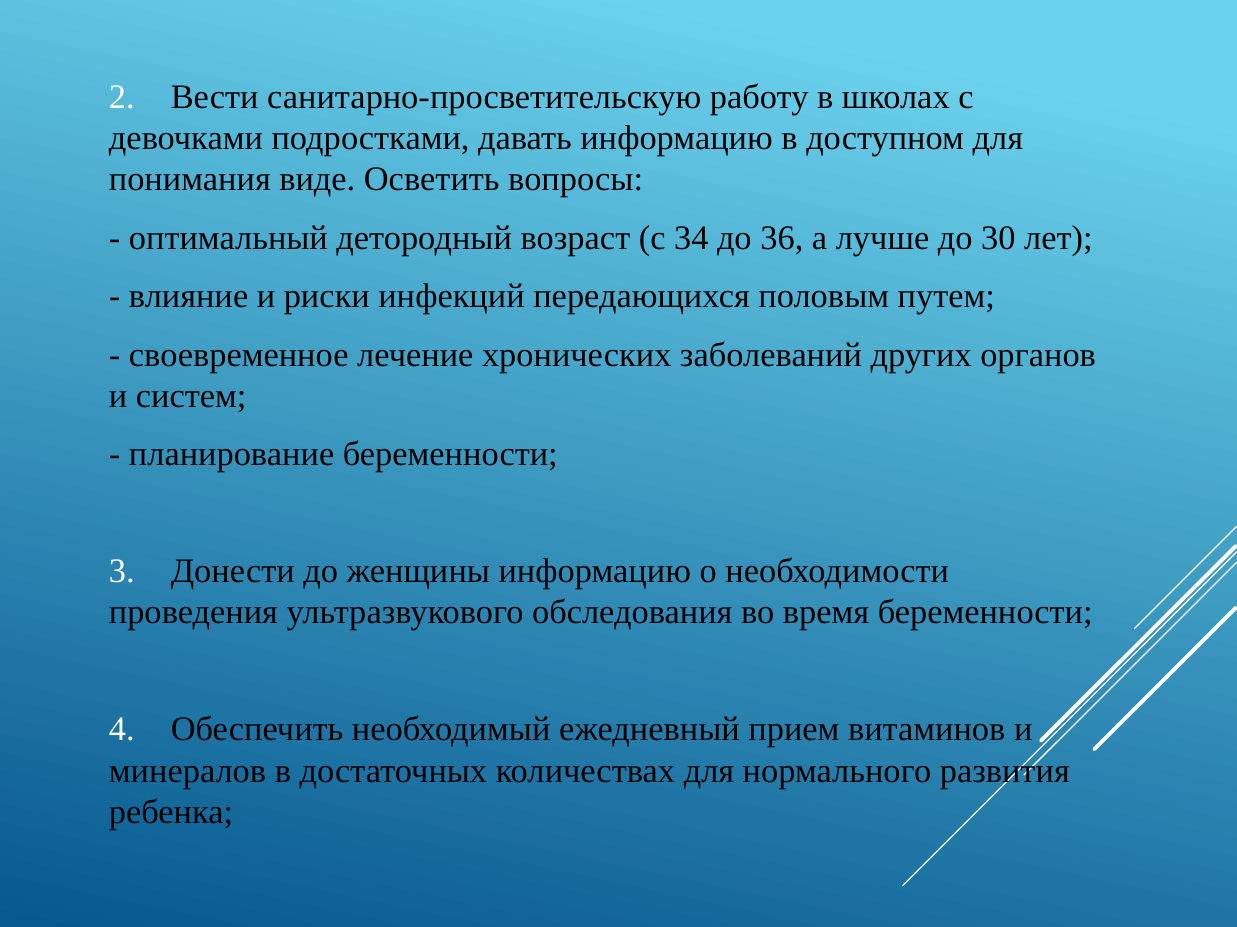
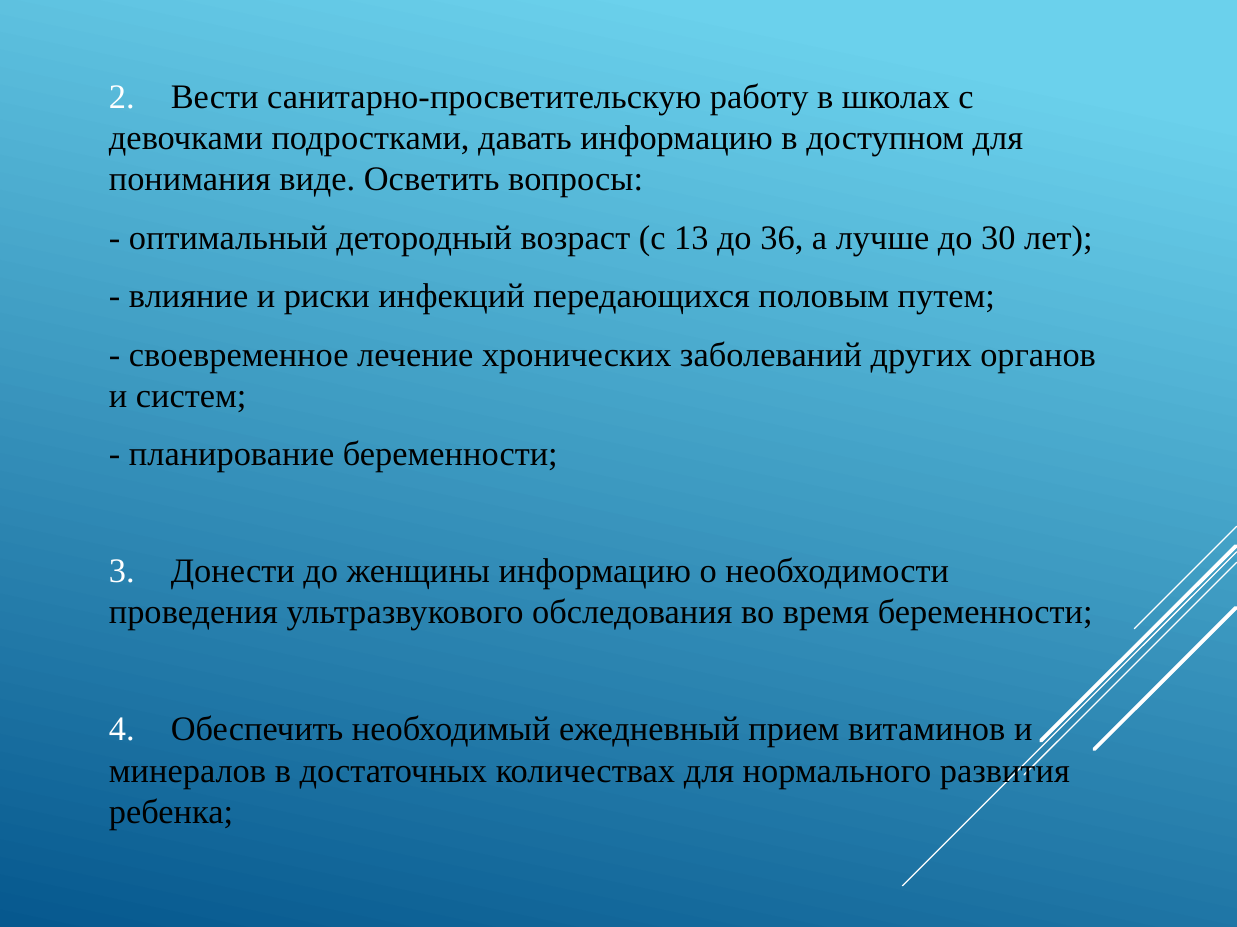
34: 34 -> 13
